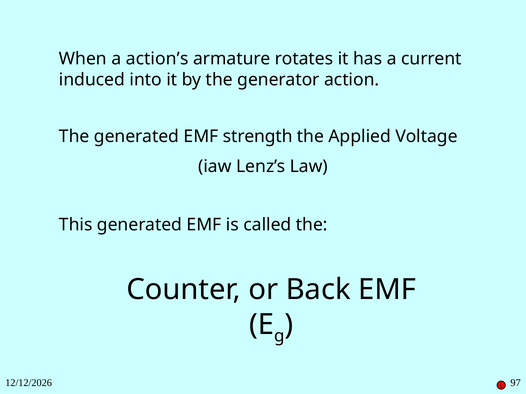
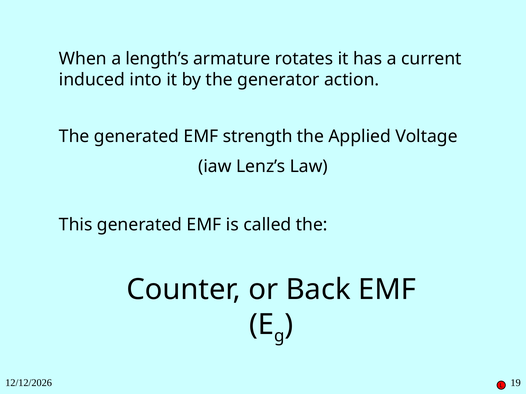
action’s: action’s -> length’s
97: 97 -> 19
